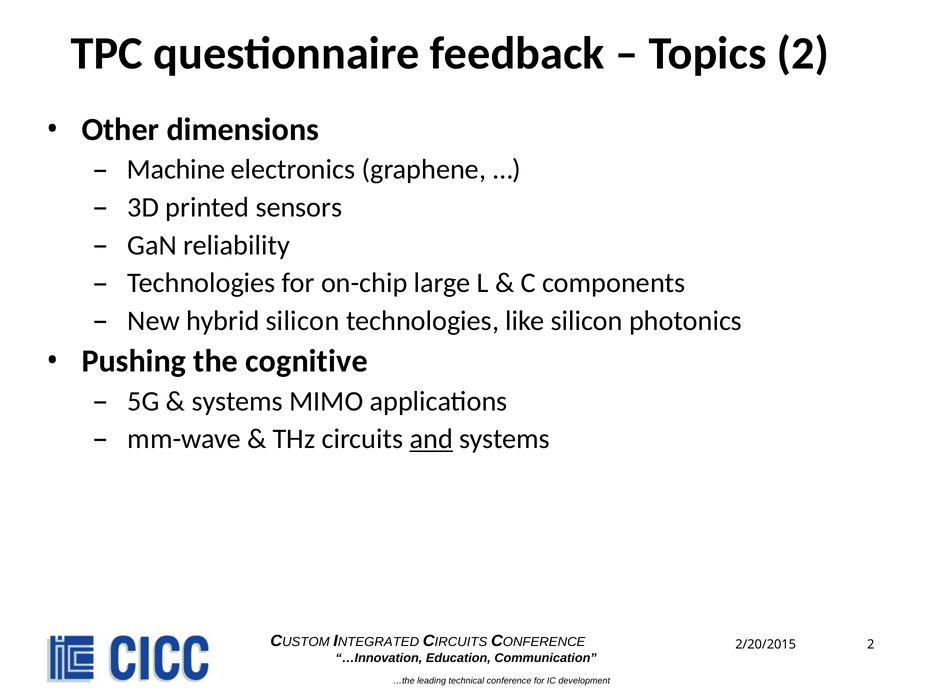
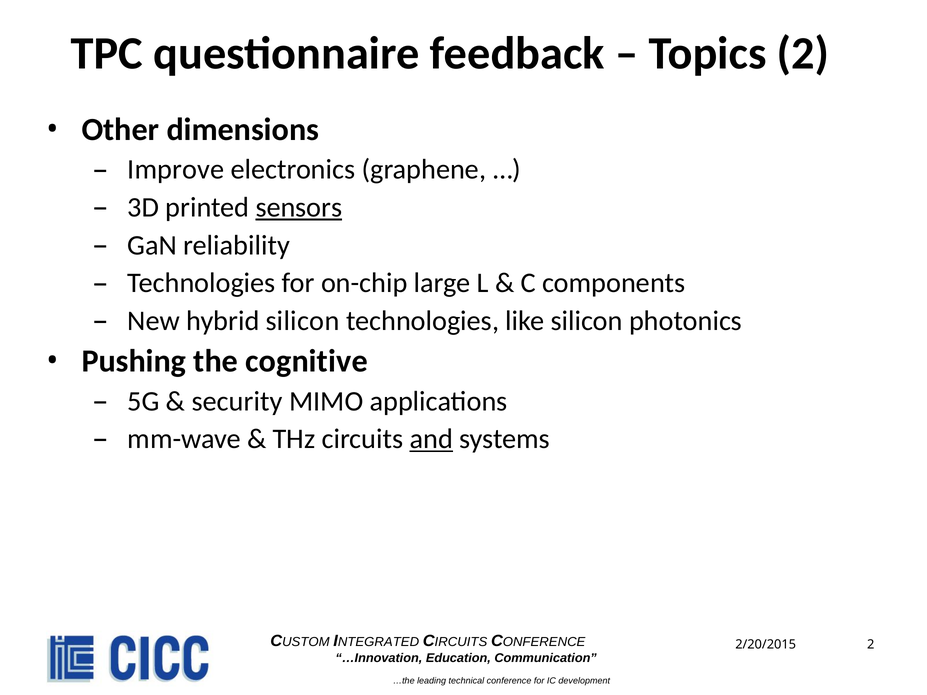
Machine: Machine -> Improve
sensors underline: none -> present
systems at (237, 401): systems -> security
